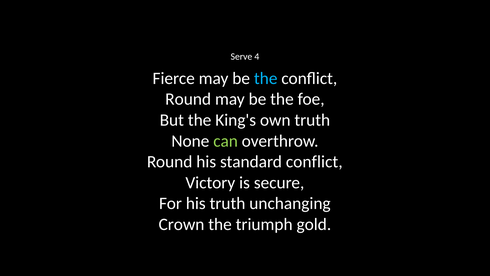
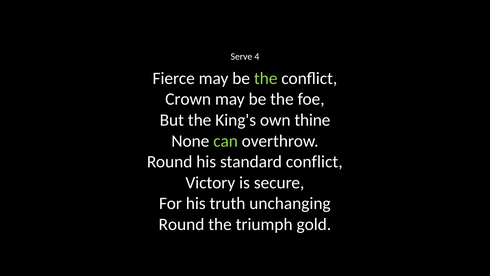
the at (266, 78) colour: light blue -> light green
Round at (188, 99): Round -> Crown
own truth: truth -> thine
Crown at (181, 224): Crown -> Round
